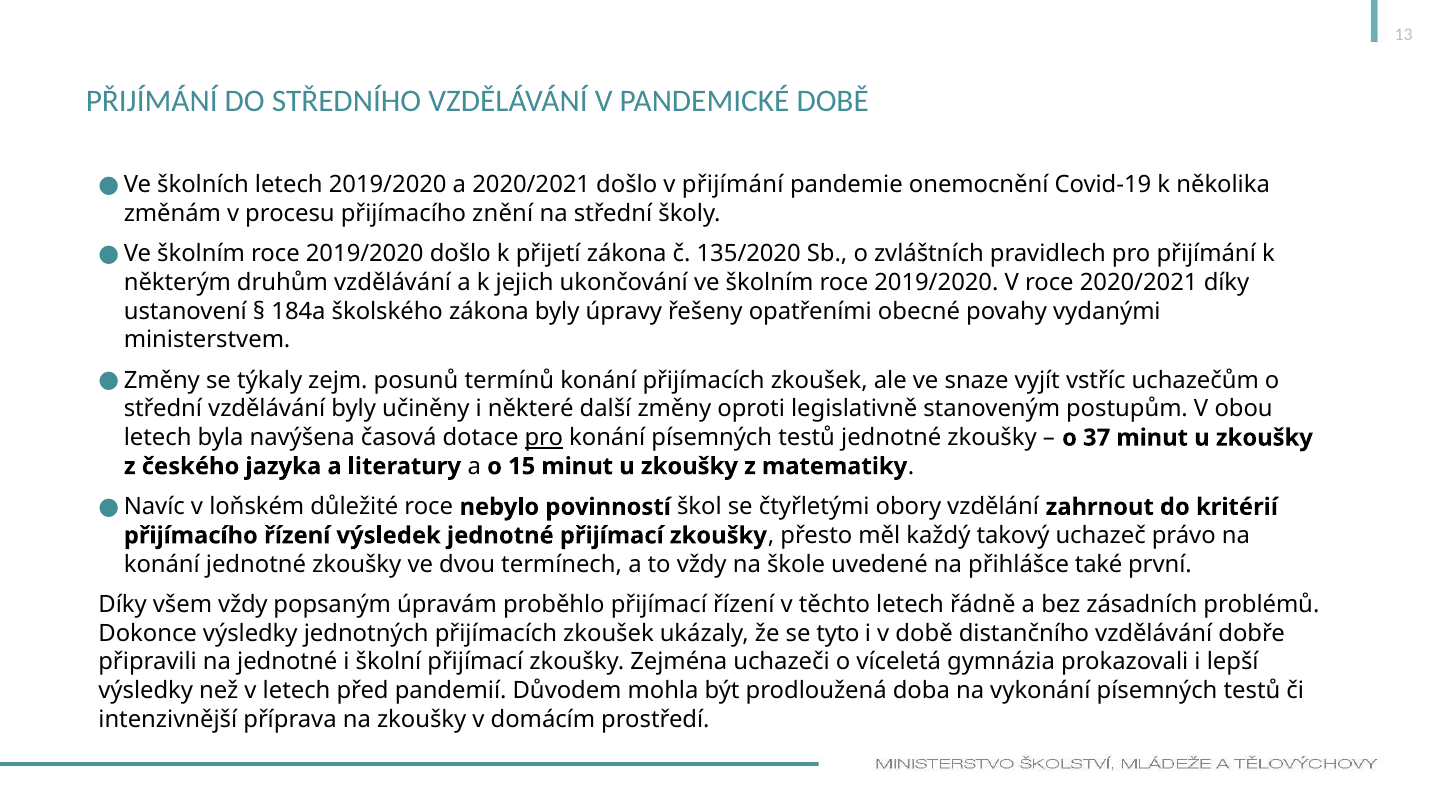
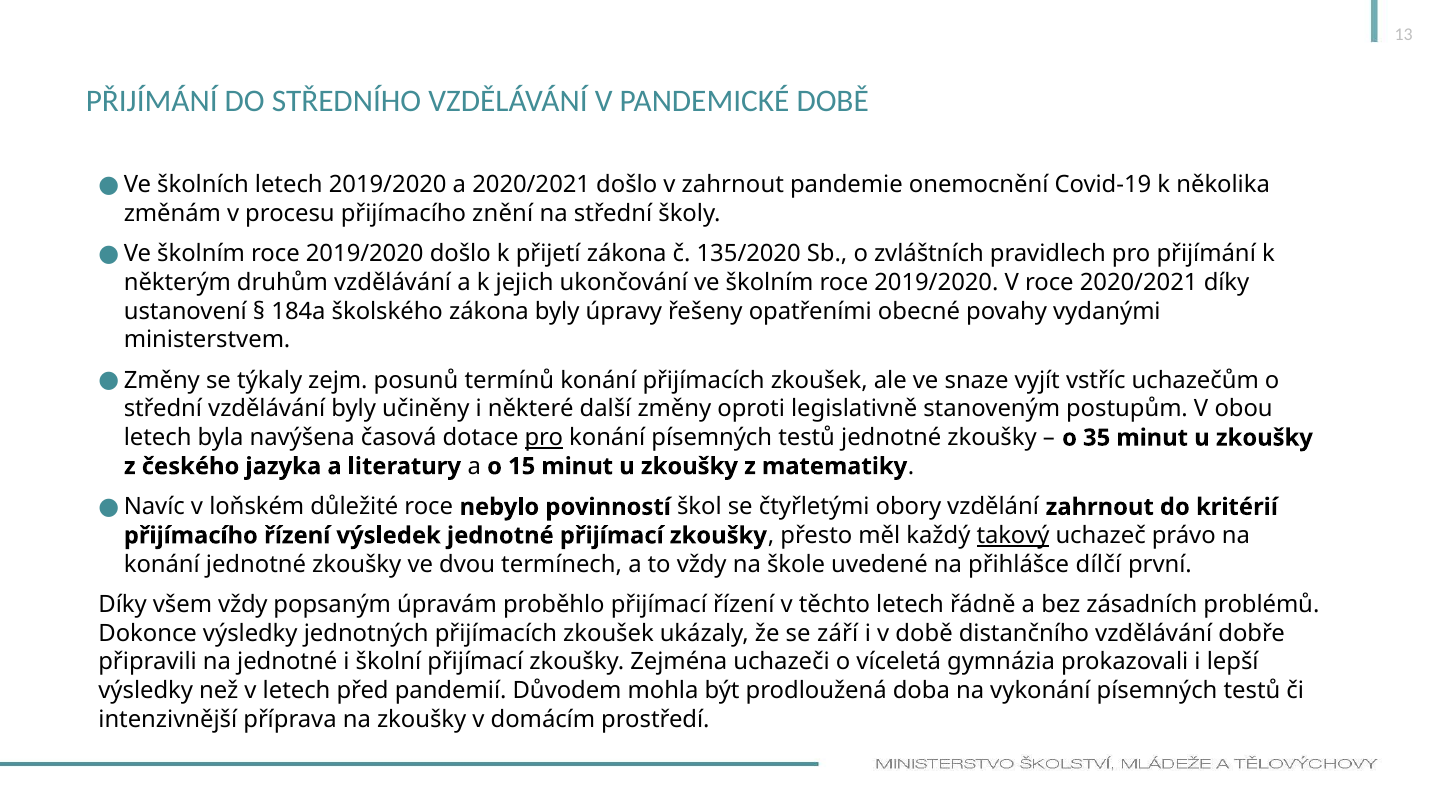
v přijímání: přijímání -> zahrnout
37: 37 -> 35
takový underline: none -> present
také: také -> dílčí
tyto: tyto -> září
